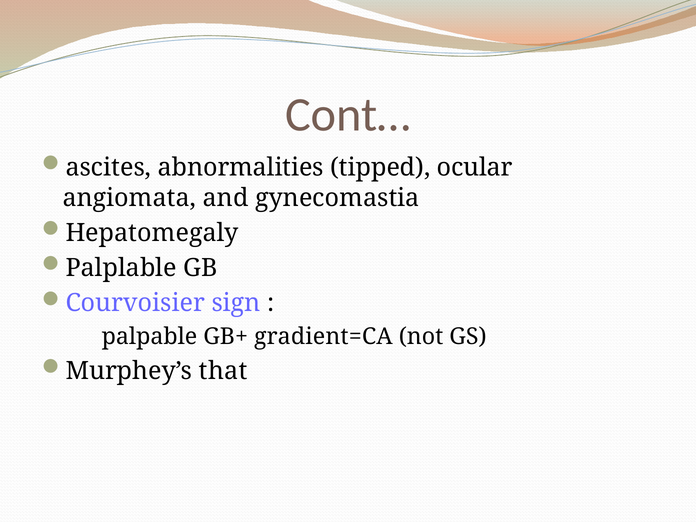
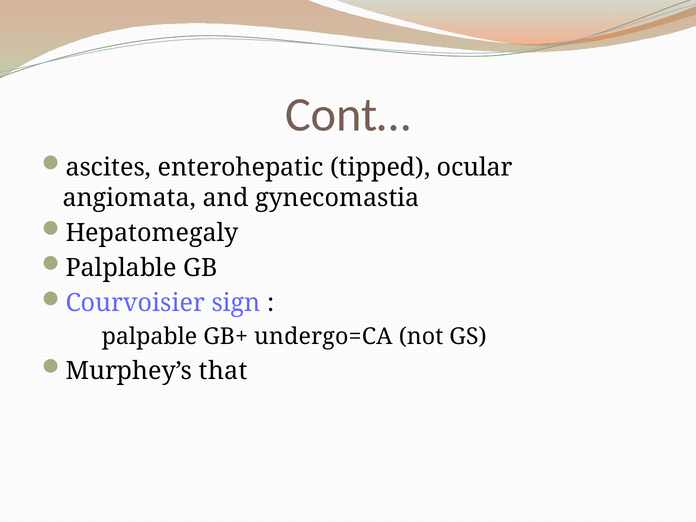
abnormalities: abnormalities -> enterohepatic
gradient=CA: gradient=CA -> undergo=CA
